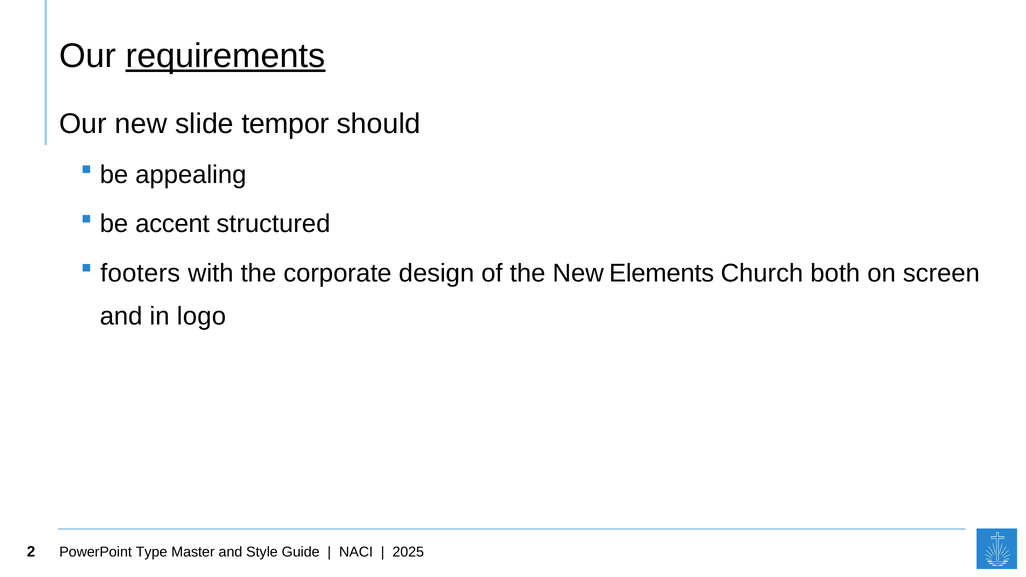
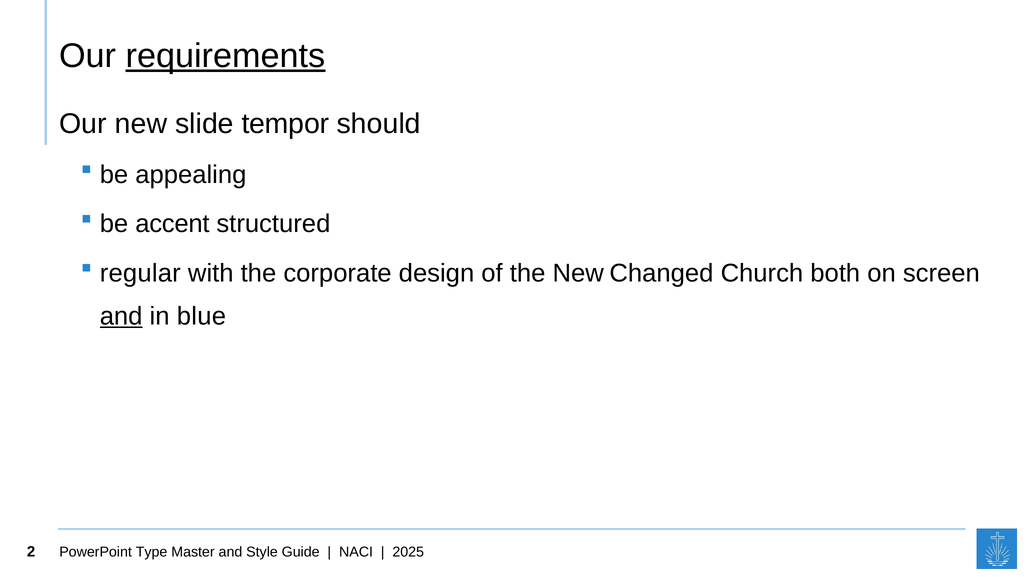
footers: footers -> regular
Elements: Elements -> Changed
and at (121, 316) underline: none -> present
logo: logo -> blue
